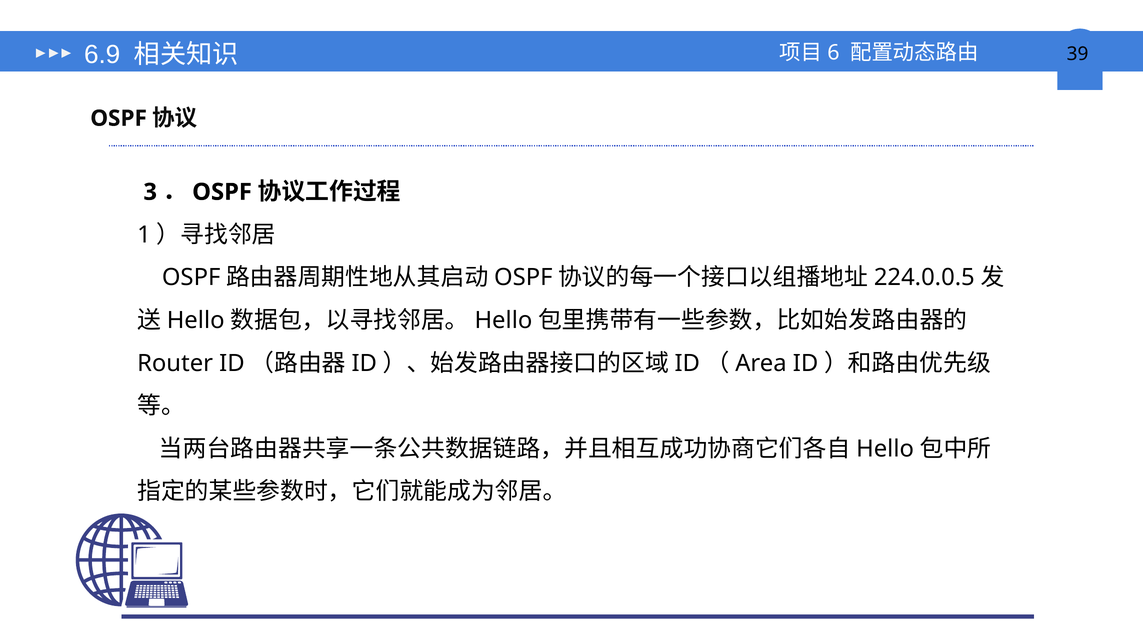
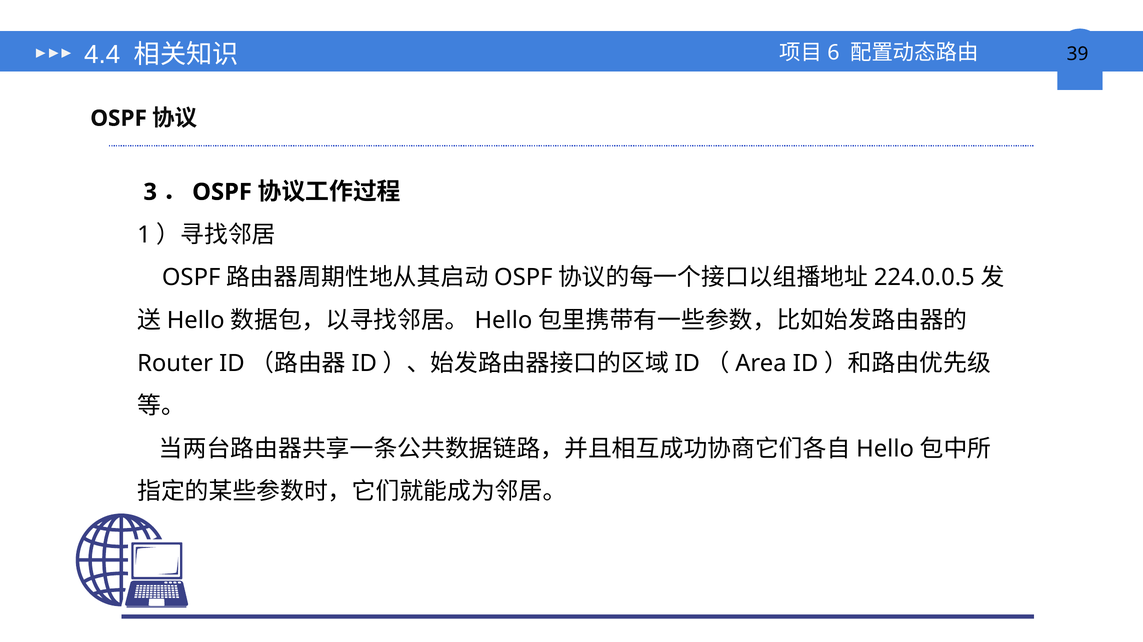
6.9: 6.9 -> 4.4
